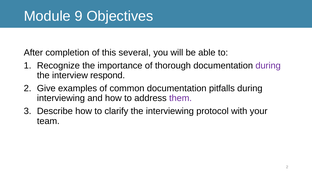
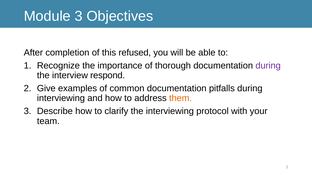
Module 9: 9 -> 3
several: several -> refused
them colour: purple -> orange
